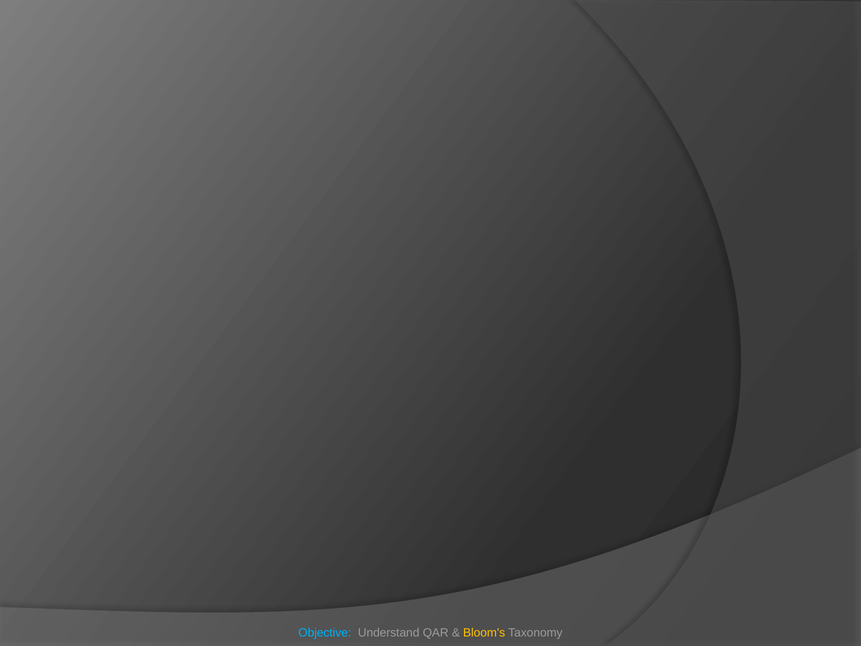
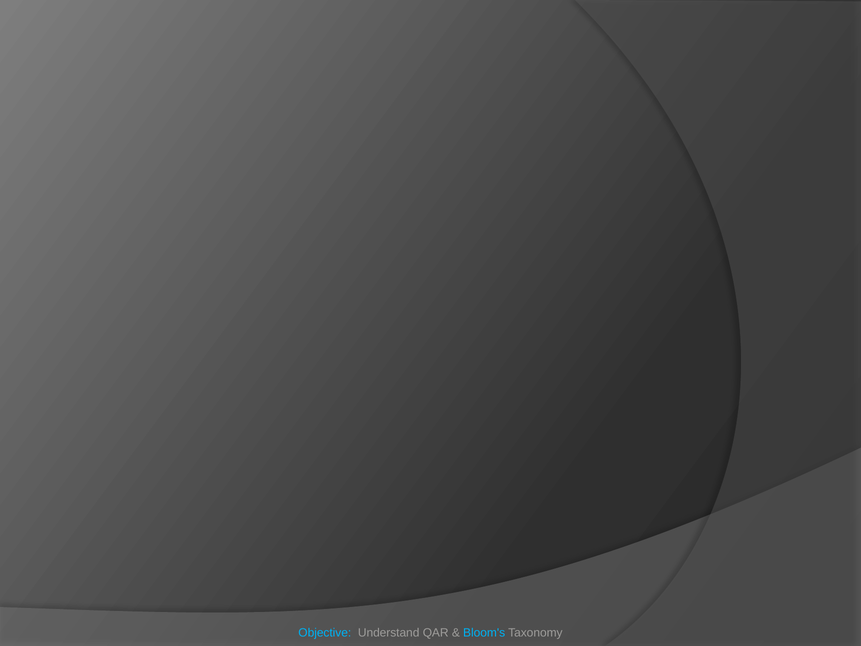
Bloom's colour: yellow -> light blue
